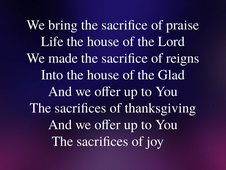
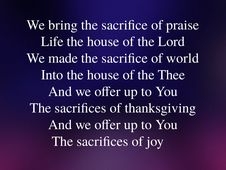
reigns: reigns -> world
Glad: Glad -> Thee
